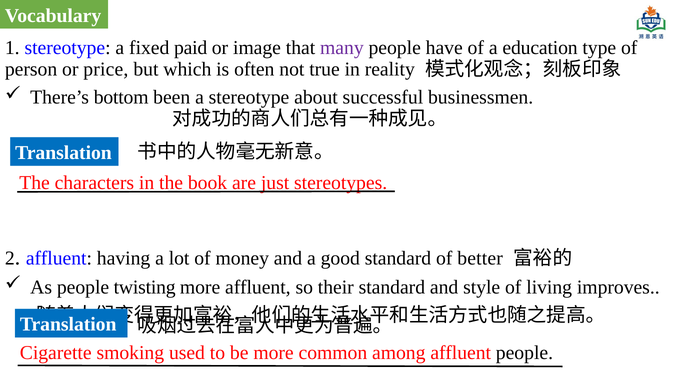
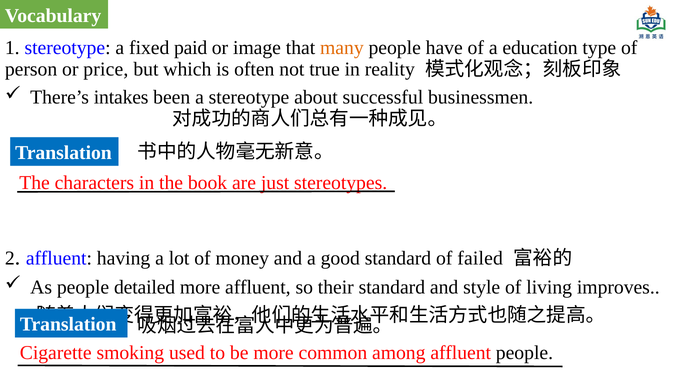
many colour: purple -> orange
bottom: bottom -> intakes
better: better -> failed
twisting: twisting -> detailed
